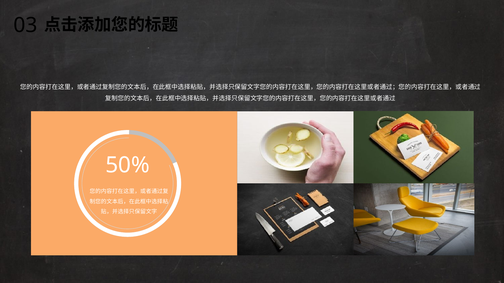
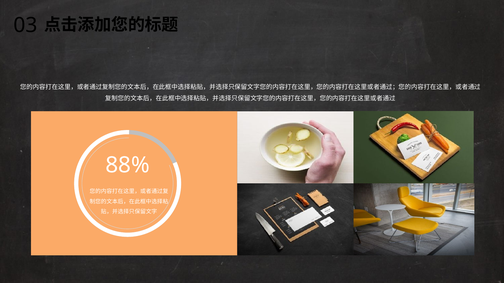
50%: 50% -> 88%
